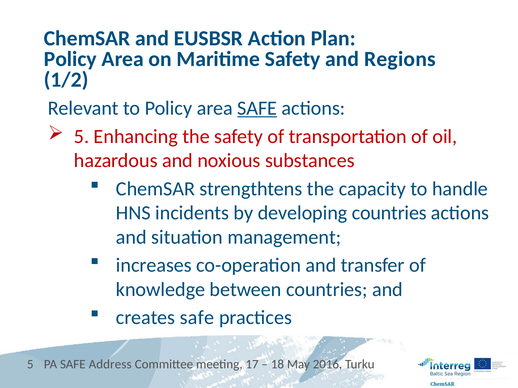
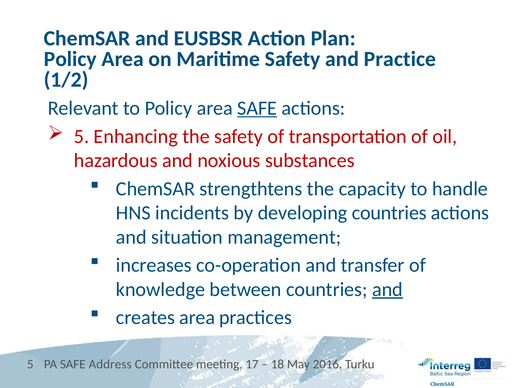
Regions: Regions -> Practice
and at (387, 290) underline: none -> present
creates safe: safe -> area
